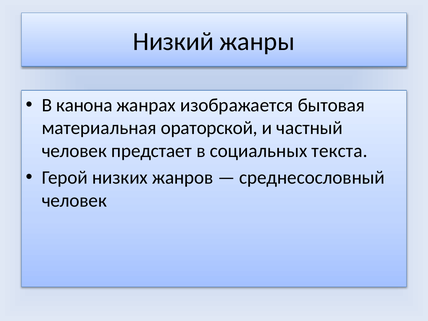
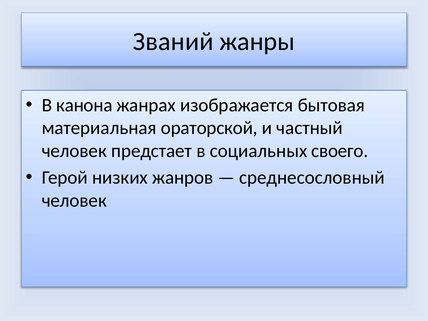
Низкий: Низкий -> Званий
текста: текста -> своего
